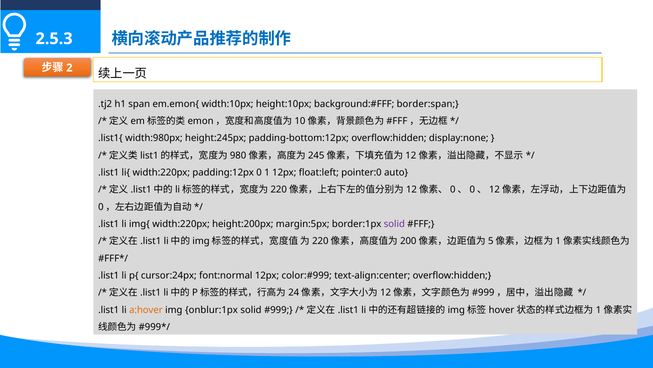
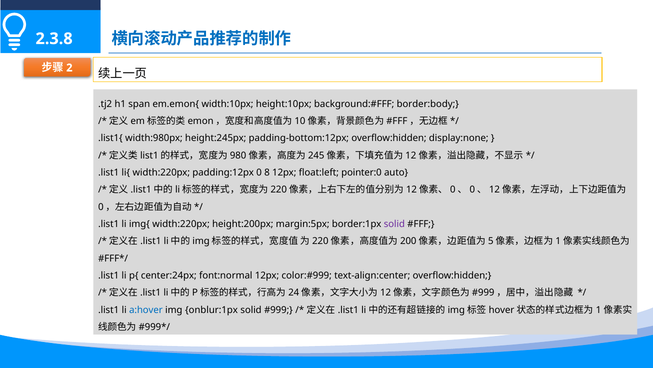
2.5.3: 2.5.3 -> 2.3.8
border:span: border:span -> border:body
1: 1 -> 8
cursor:24px: cursor:24px -> center:24px
a:hover colour: orange -> blue
